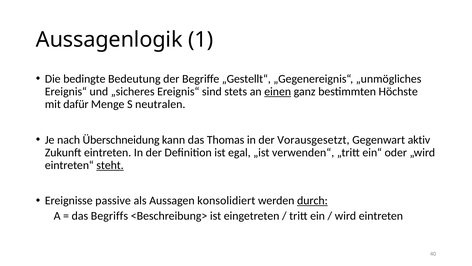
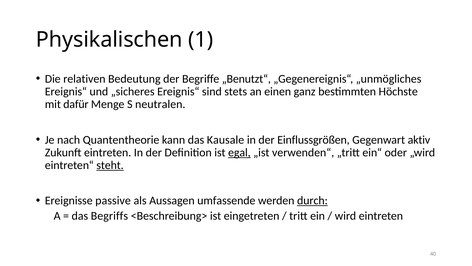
Aussagenlogik: Aussagenlogik -> Physikalischen
bedingte: bedingte -> relativen
„Gestellt“: „Gestellt“ -> „Benutzt“
einen underline: present -> none
Überschneidung: Überschneidung -> Quantentheorie
Thomas: Thomas -> Kausale
Vorausgesetzt: Vorausgesetzt -> Einflussgrößen
egal underline: none -> present
konsolidiert: konsolidiert -> umfassende
